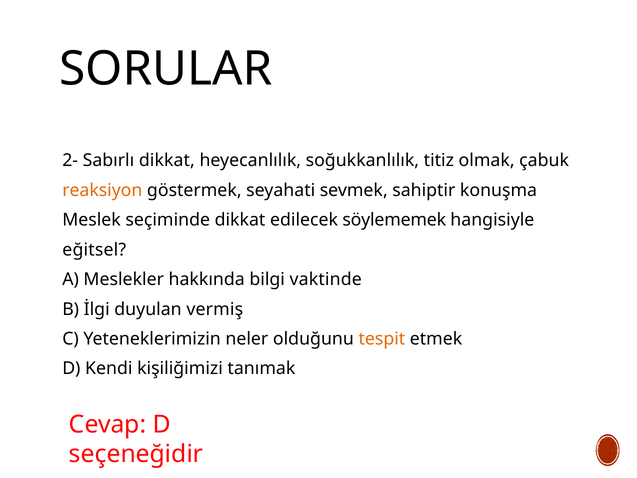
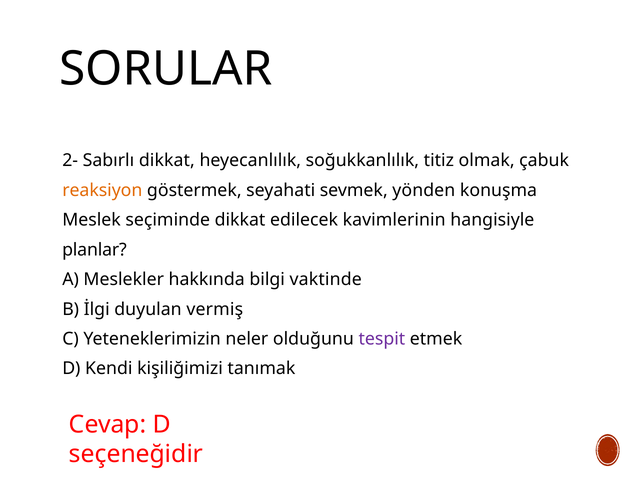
sahiptir: sahiptir -> yönden
söylememek: söylememek -> kavimlerinin
eğitsel: eğitsel -> planlar
tespit colour: orange -> purple
